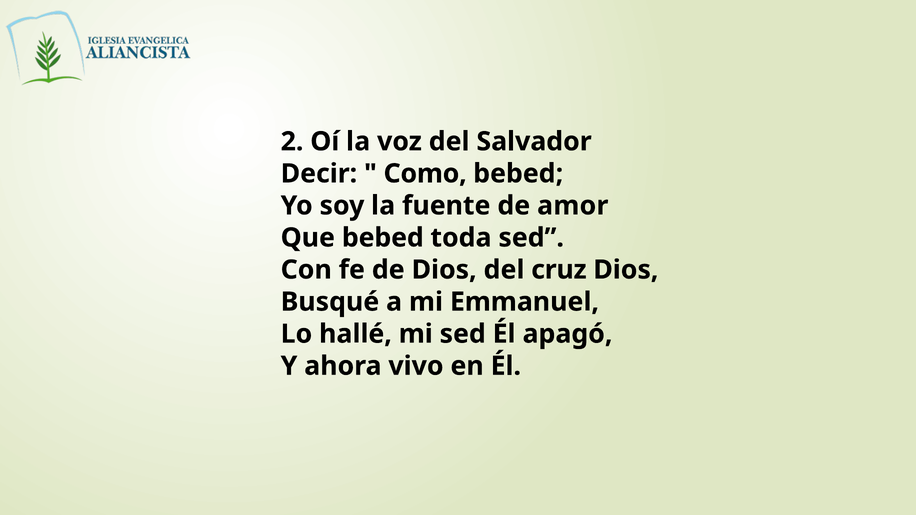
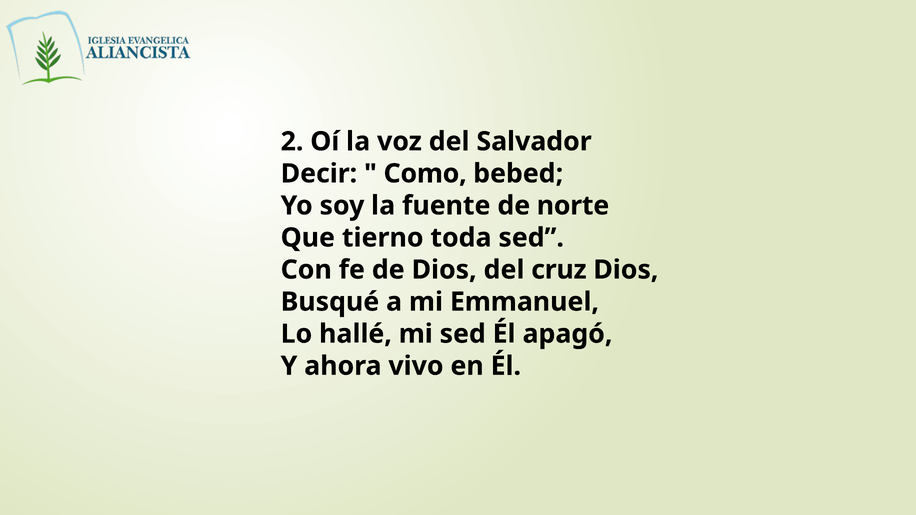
amor: amor -> norte
Que bebed: bebed -> tierno
